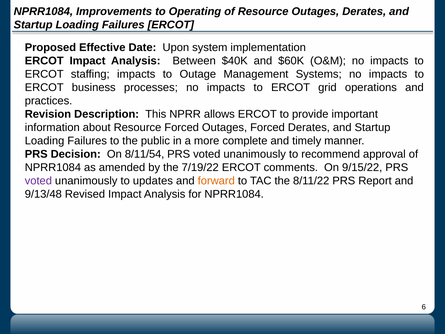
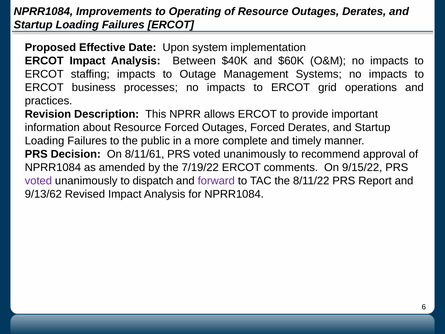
8/11/54: 8/11/54 -> 8/11/61
updates: updates -> dispatch
forward colour: orange -> purple
9/13/48: 9/13/48 -> 9/13/62
